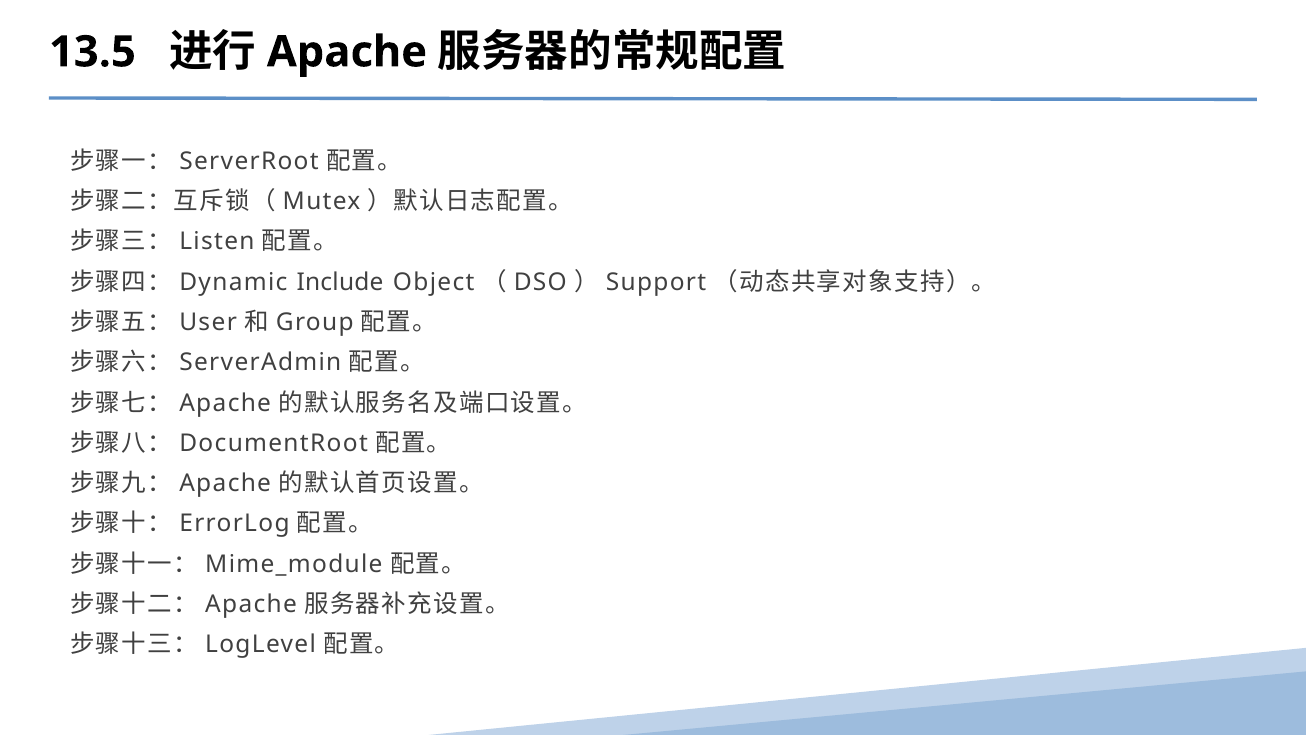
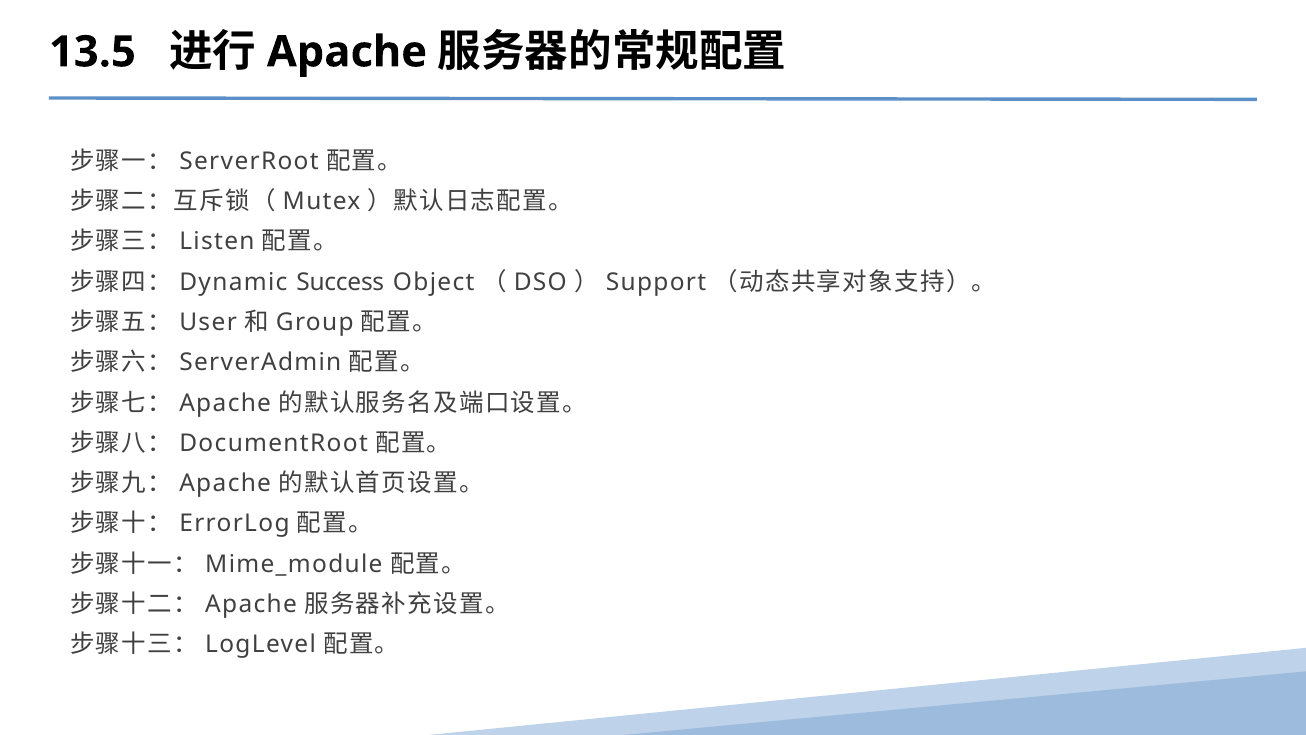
Include: Include -> Success
